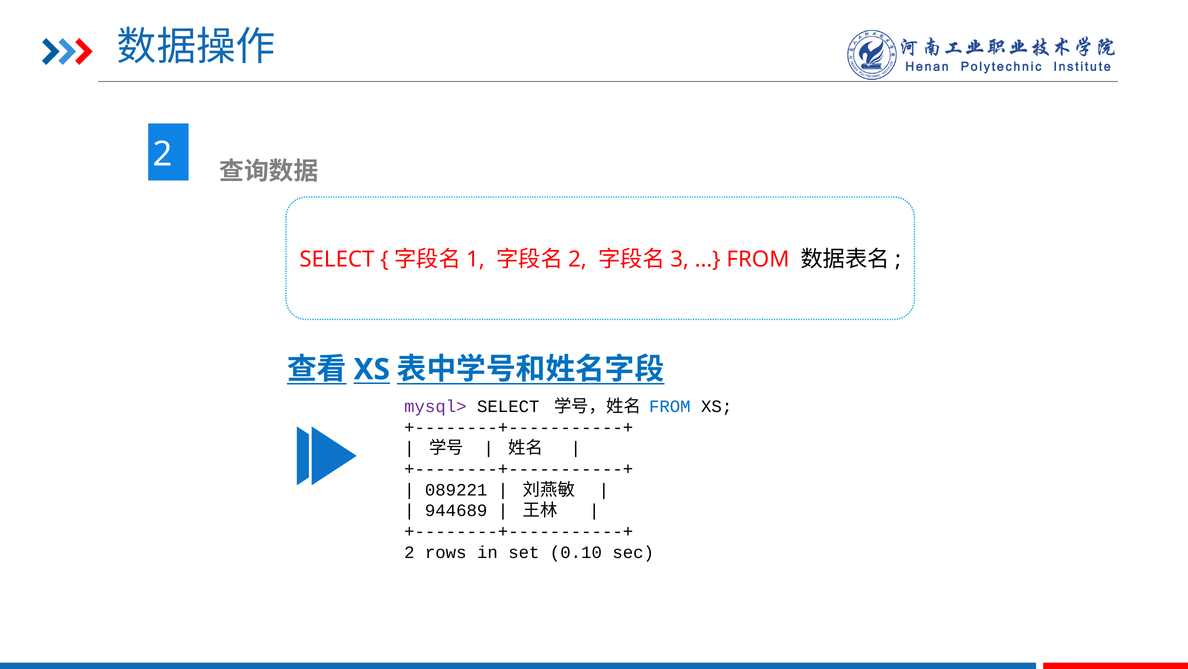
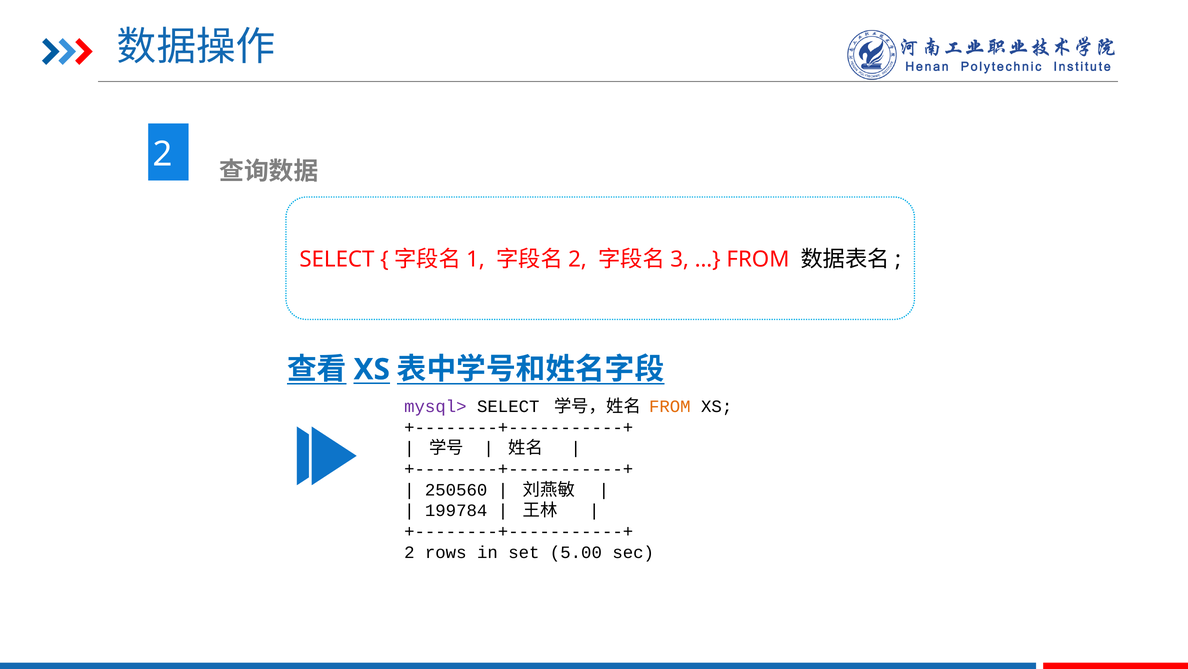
FROM at (670, 406) colour: blue -> orange
089221: 089221 -> 250560
944689: 944689 -> 199784
0.10: 0.10 -> 5.00
